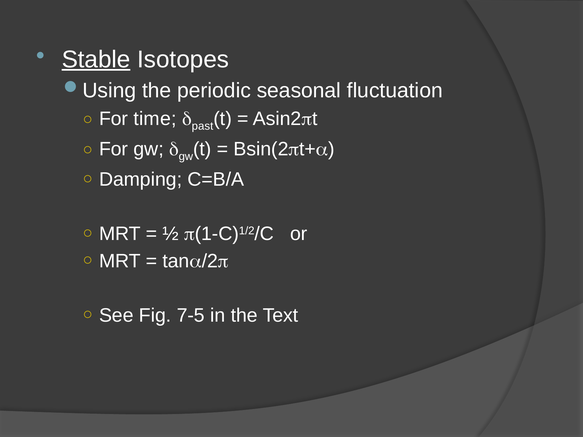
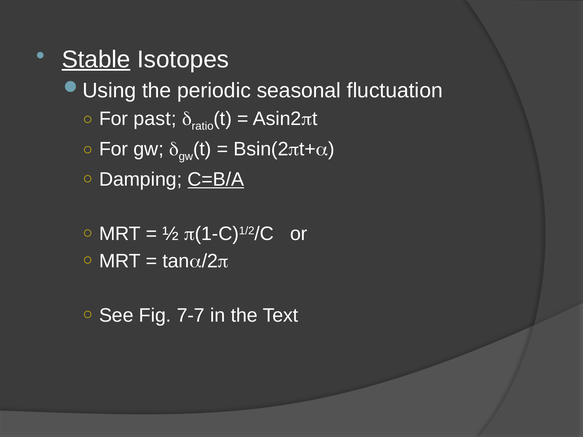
time: time -> past
past: past -> ratio
C=B/A underline: none -> present
7-5: 7-5 -> 7-7
